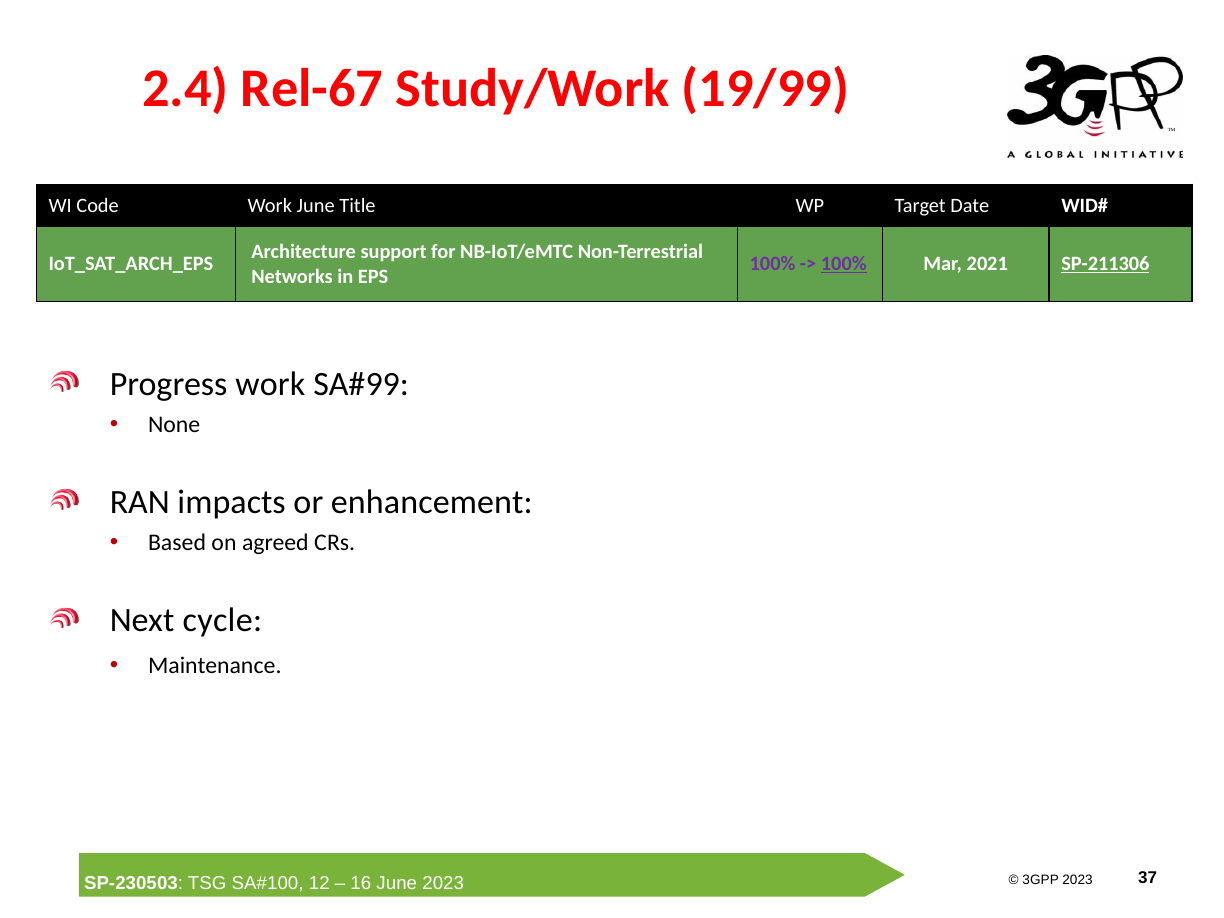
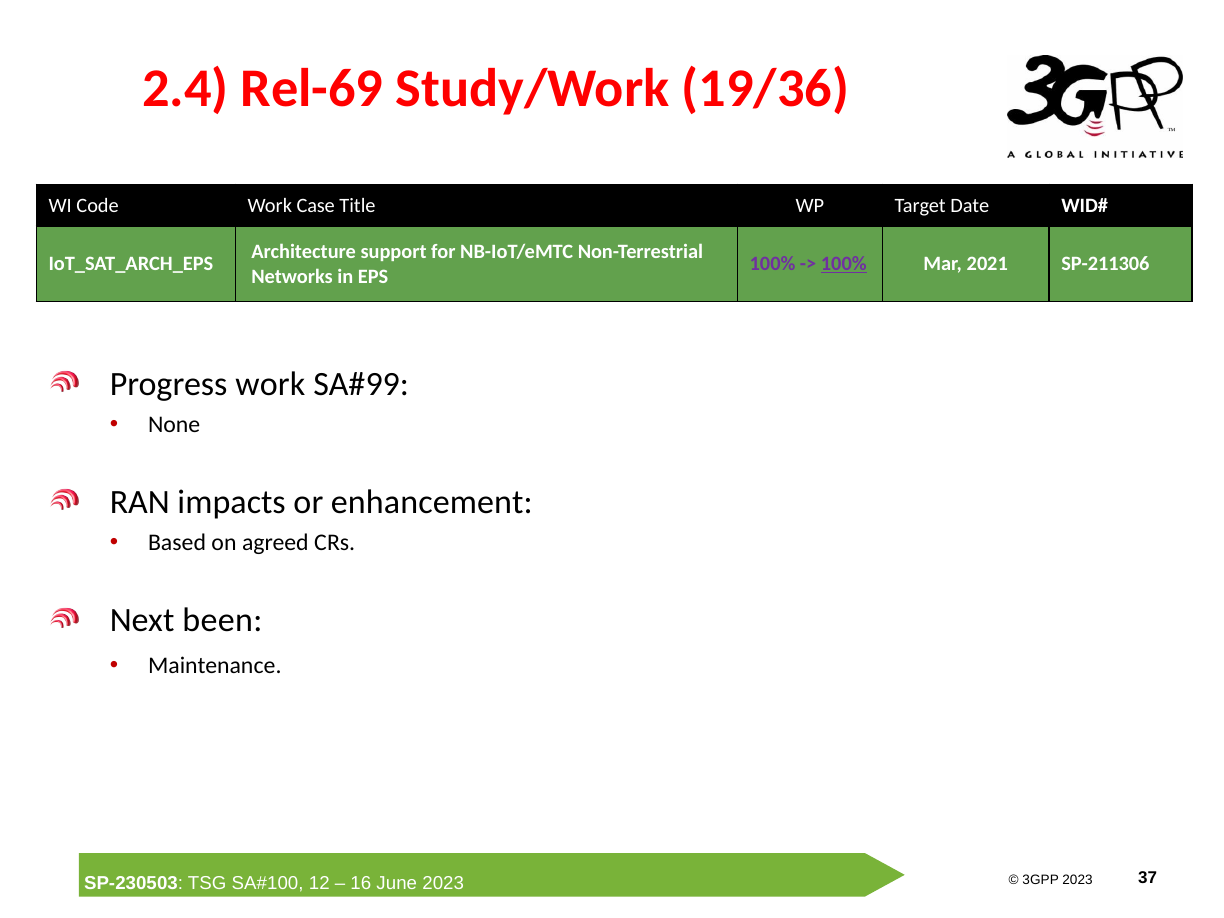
Rel-67: Rel-67 -> Rel-69
19/99: 19/99 -> 19/36
Work June: June -> Case
SP-211306 underline: present -> none
cycle: cycle -> been
